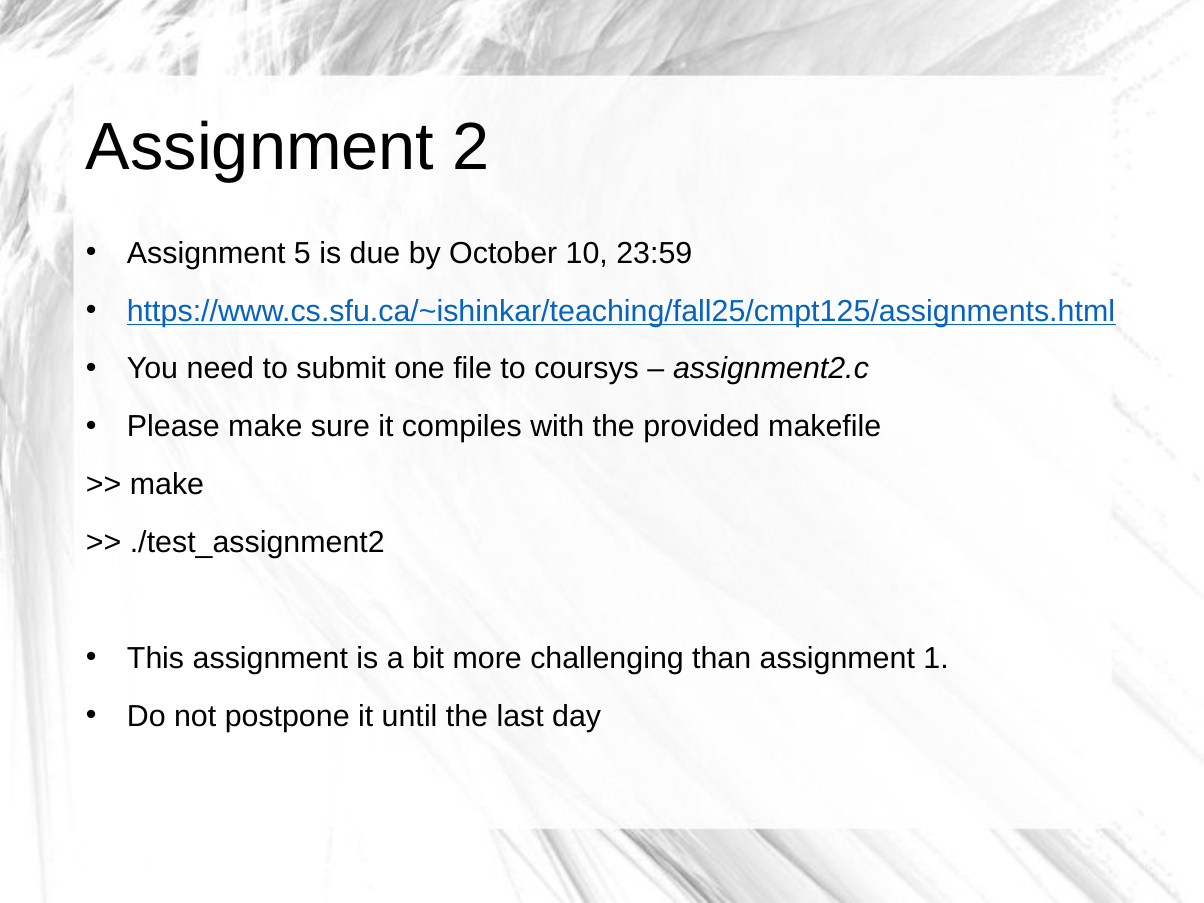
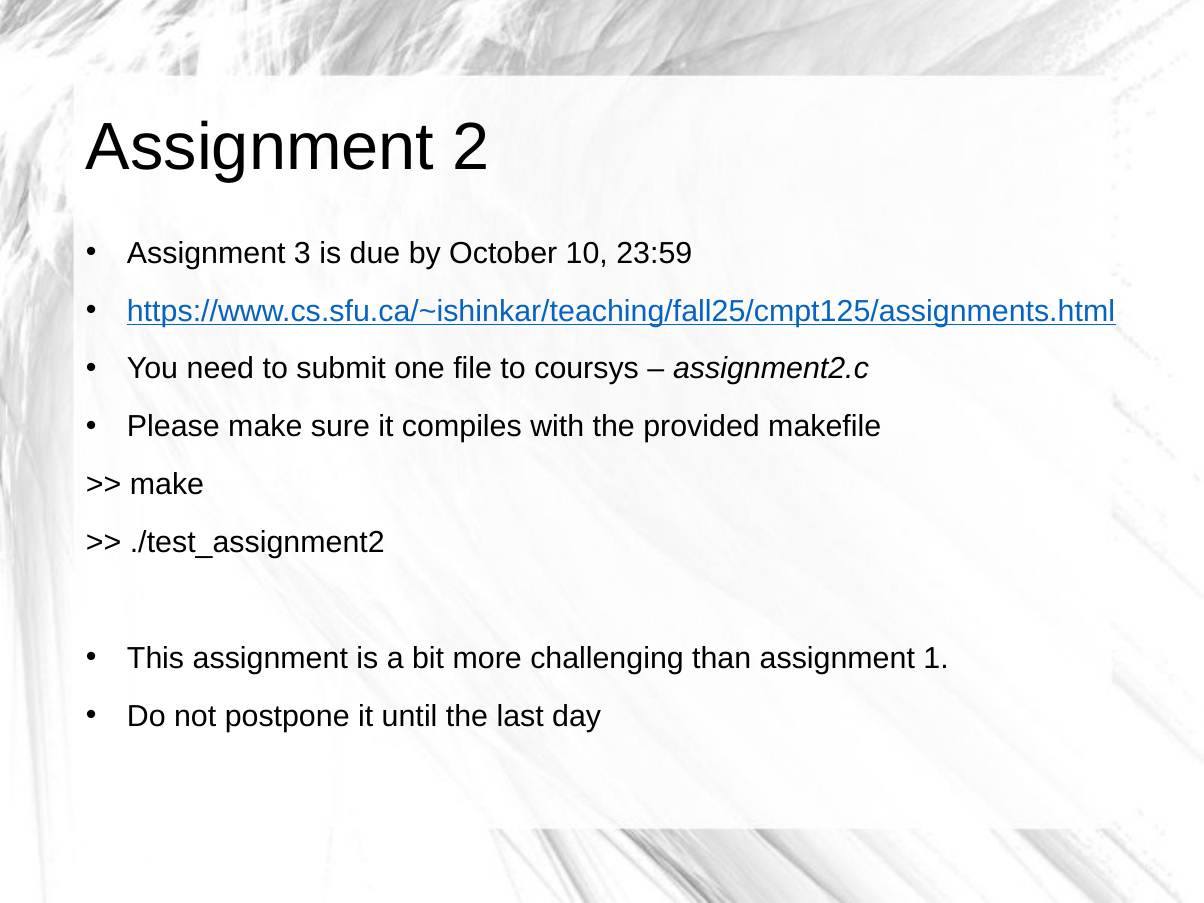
5: 5 -> 3
